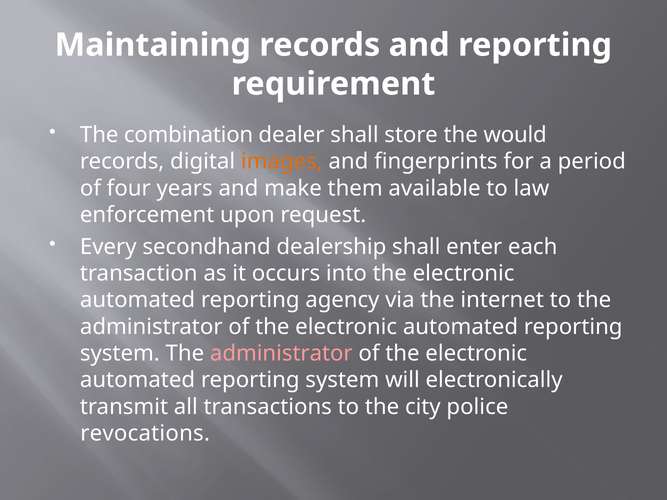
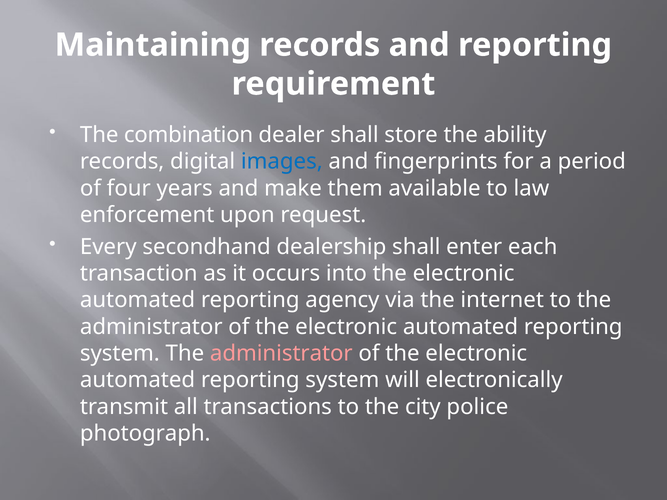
would: would -> ability
images colour: orange -> blue
revocations: revocations -> photograph
